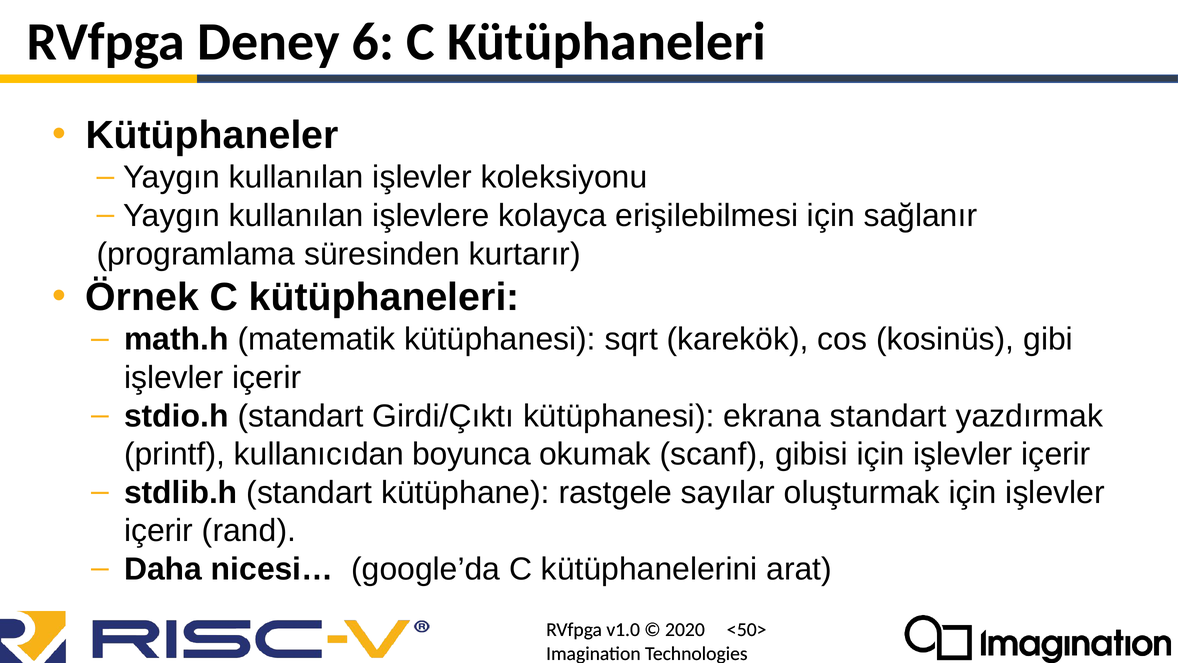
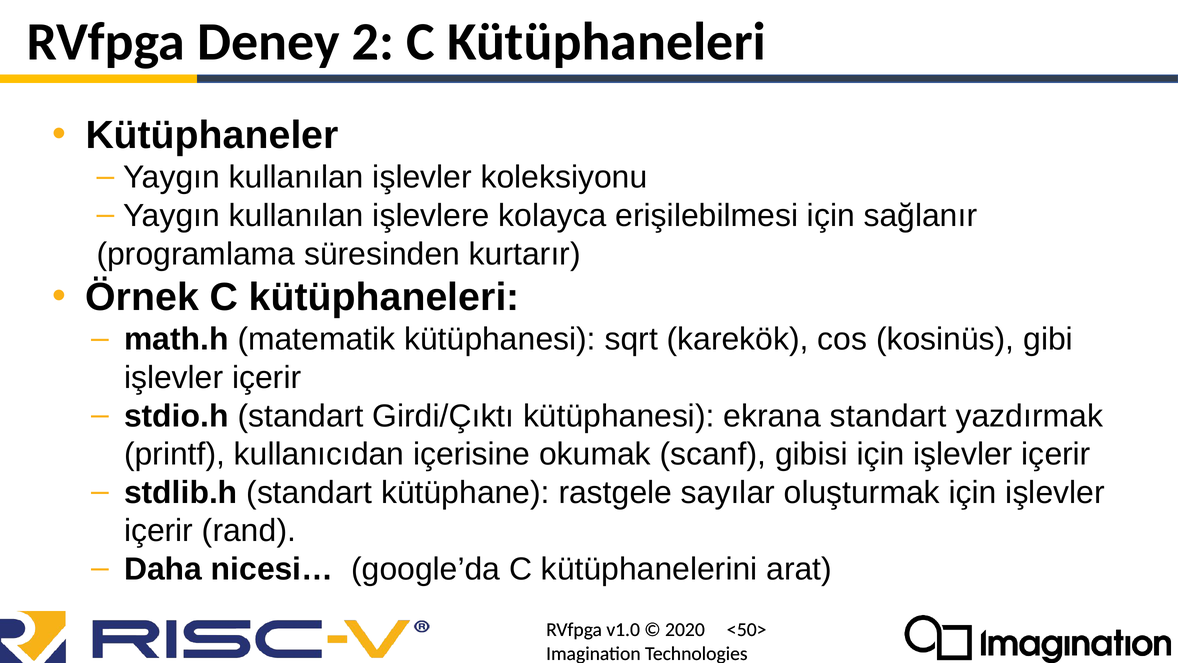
6: 6 -> 2
boyunca: boyunca -> içerisine
